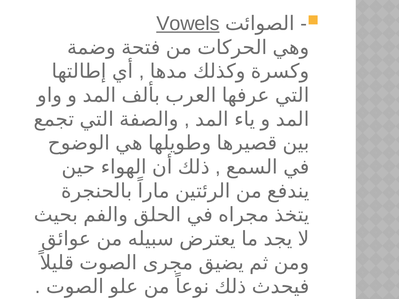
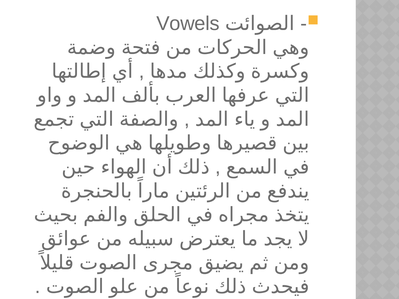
Vowels underline: present -> none
